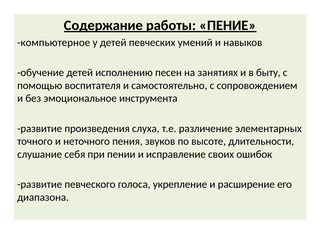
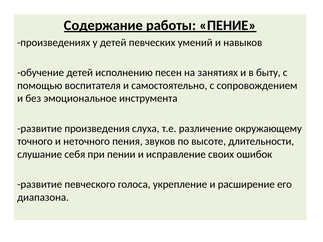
компьютерное: компьютерное -> произведениях
элементарных: элементарных -> окружающему
